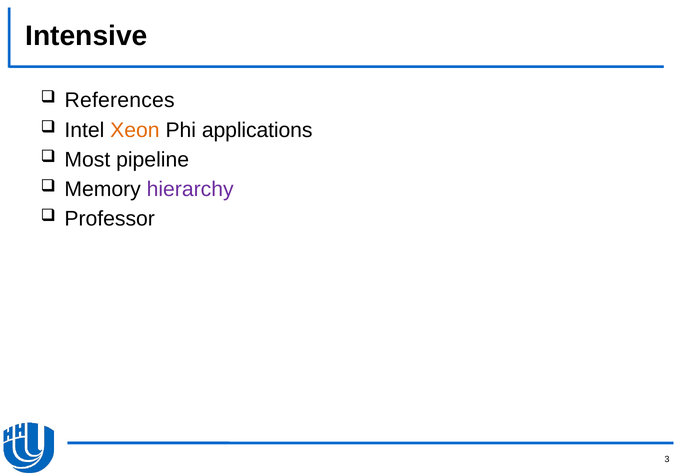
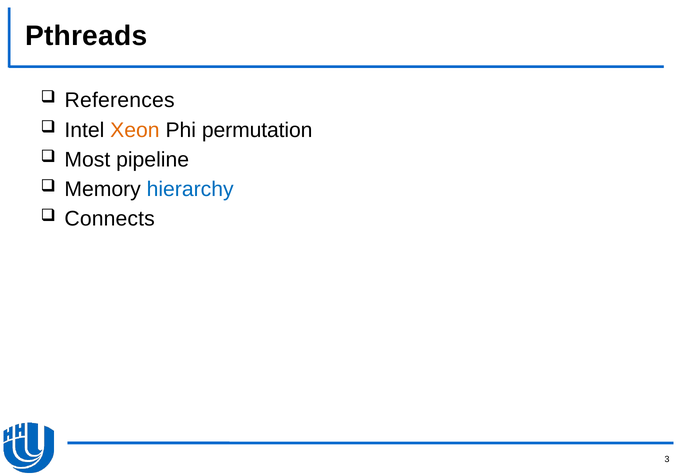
Intensive: Intensive -> Pthreads
applications: applications -> permutation
hierarchy colour: purple -> blue
Professor: Professor -> Connects
